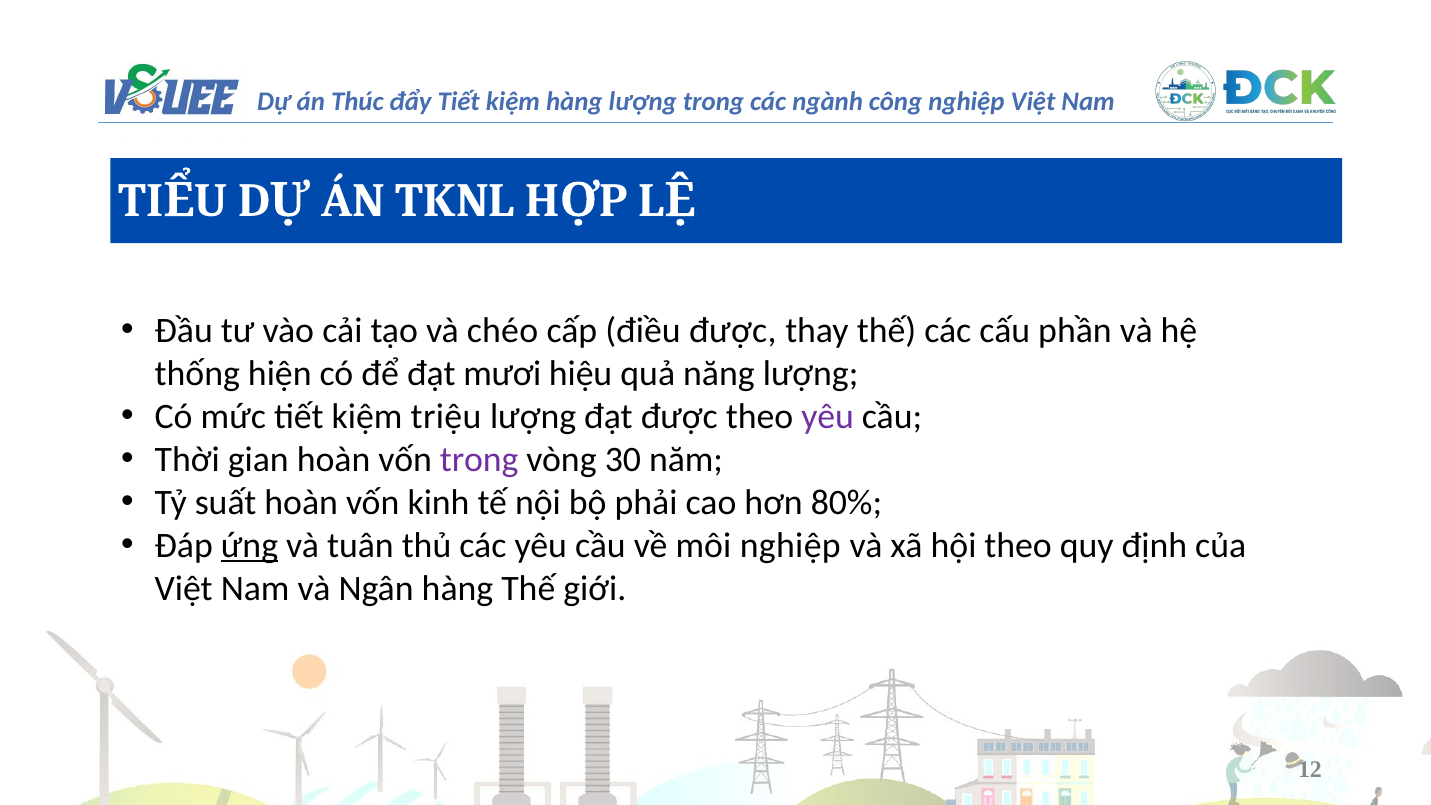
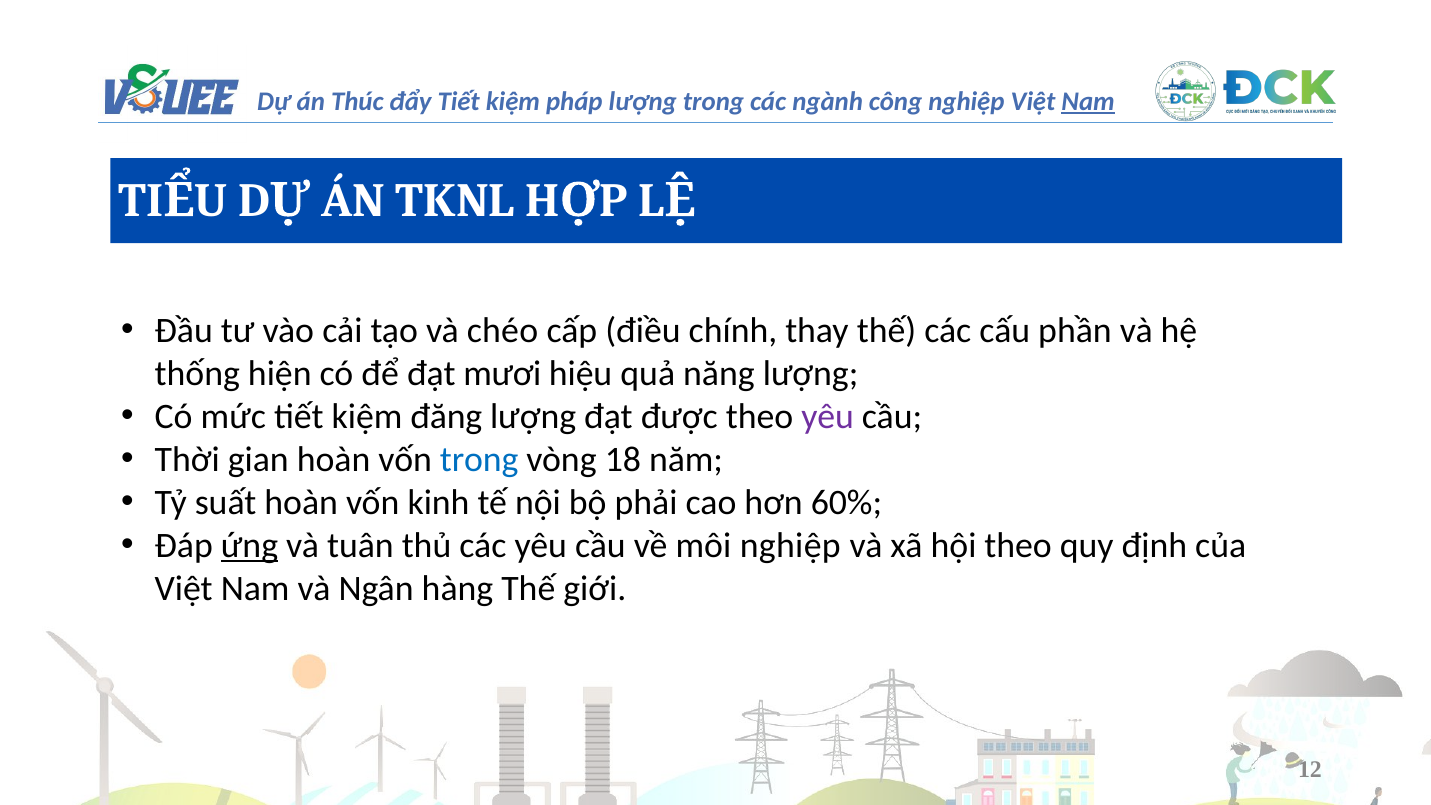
kiệm hàng: hàng -> pháp
Nam at (1088, 102) underline: none -> present
điều được: được -> chính
triệu: triệu -> đăng
trong at (479, 460) colour: purple -> blue
30: 30 -> 18
80%: 80% -> 60%
